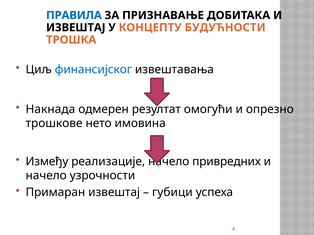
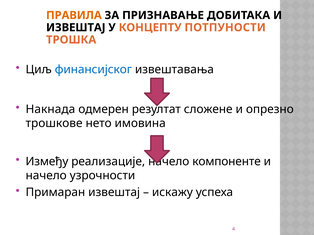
ПРАВИЛА colour: blue -> orange
БУДУЋНОСТИ: БУДУЋНОСТИ -> ПОТПУНОСТИ
омогући: омогући -> сложене
привредних: привредних -> компоненте
губици: губици -> искажу
